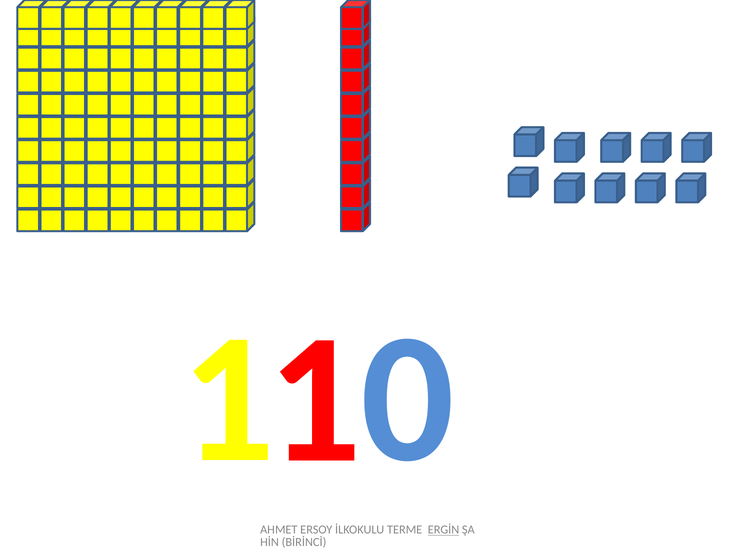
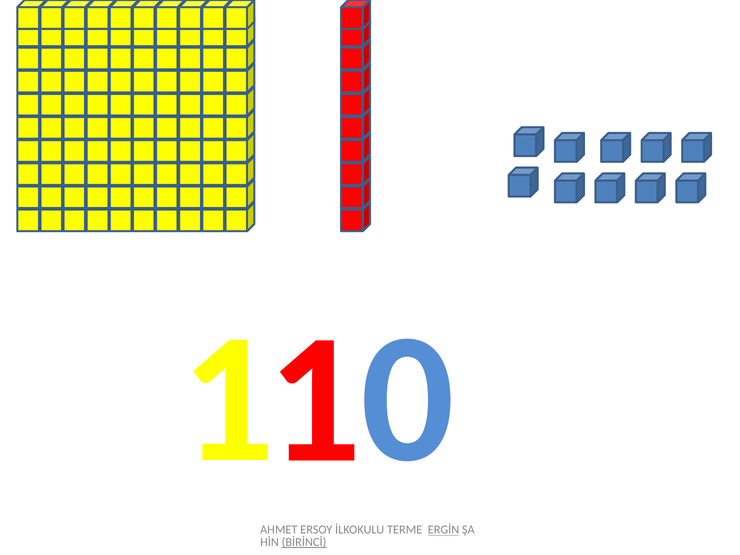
BİRİNCİ underline: none -> present
